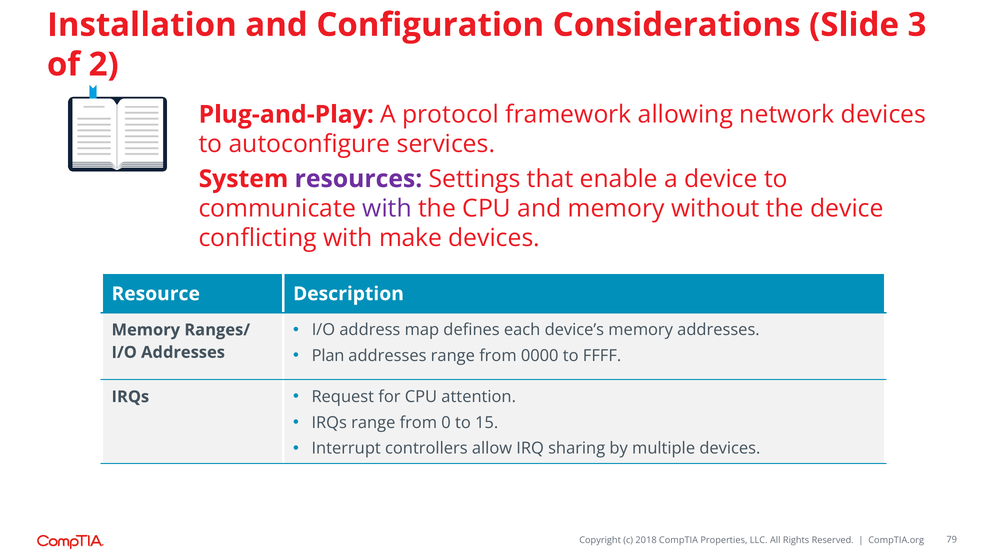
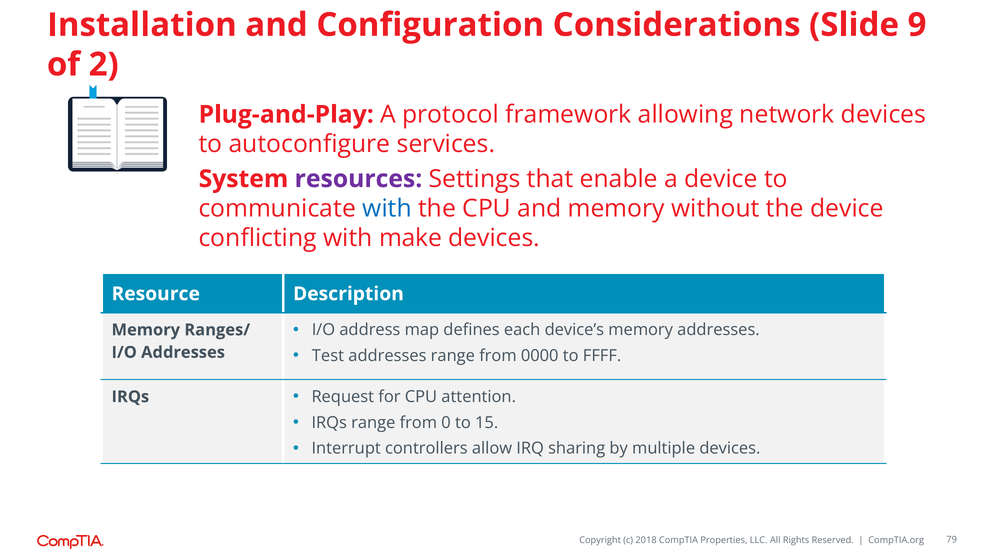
3: 3 -> 9
with at (387, 209) colour: purple -> blue
Plan: Plan -> Test
